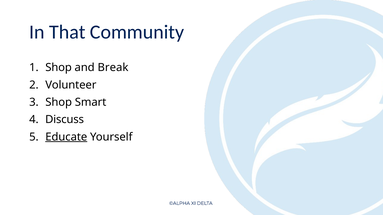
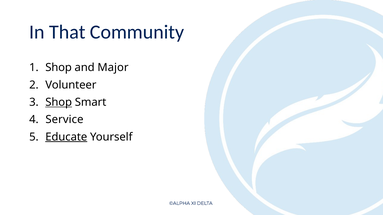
Break: Break -> Major
Shop at (59, 102) underline: none -> present
Discuss: Discuss -> Service
